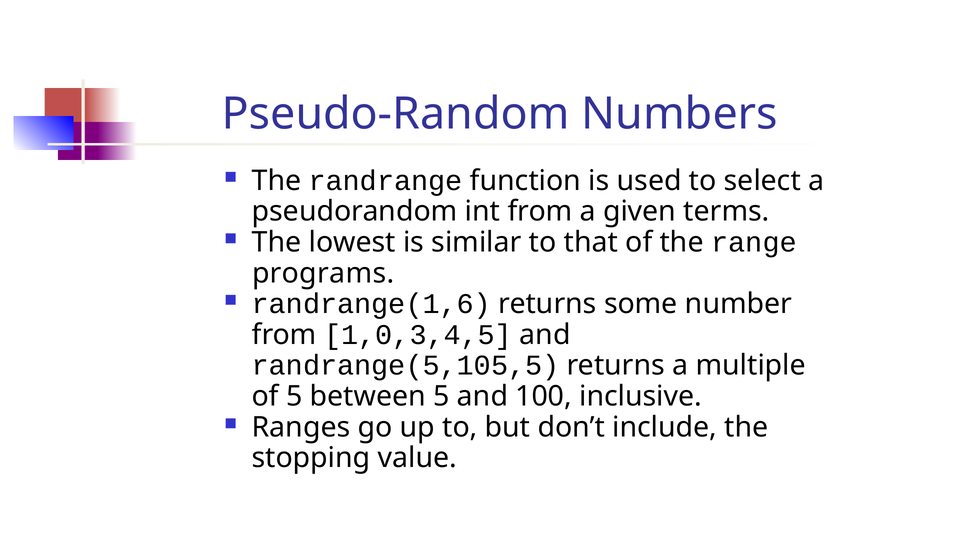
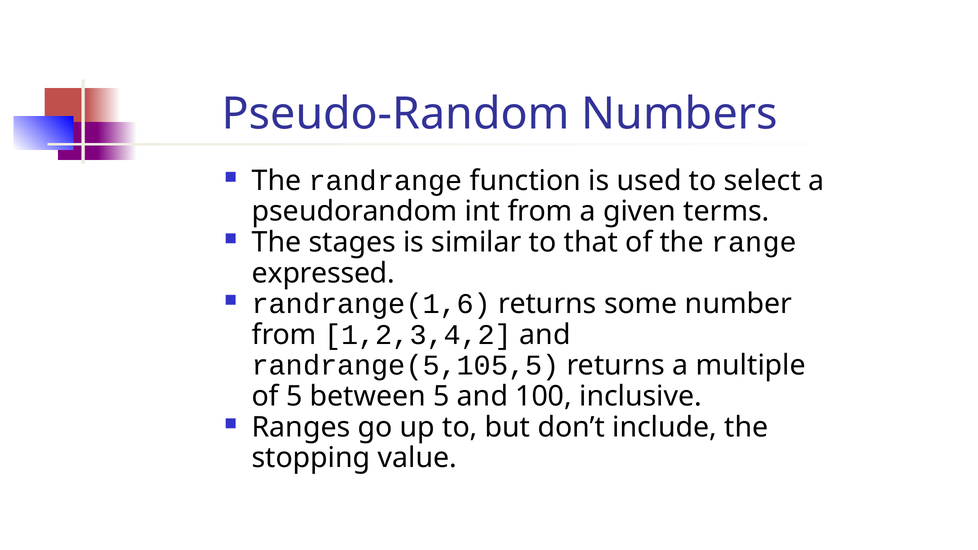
lowest: lowest -> stages
programs: programs -> expressed
1,0,3,4,5: 1,0,3,4,5 -> 1,2,3,4,2
